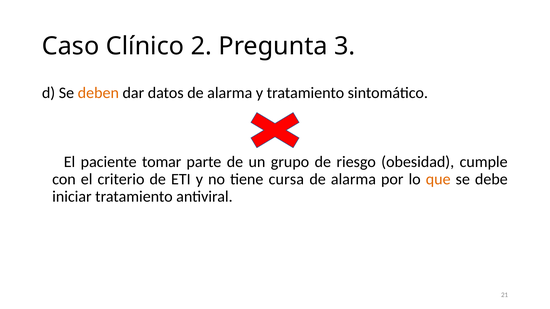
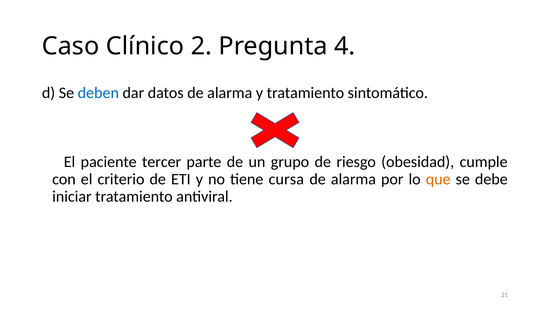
3: 3 -> 4
deben colour: orange -> blue
tomar: tomar -> tercer
